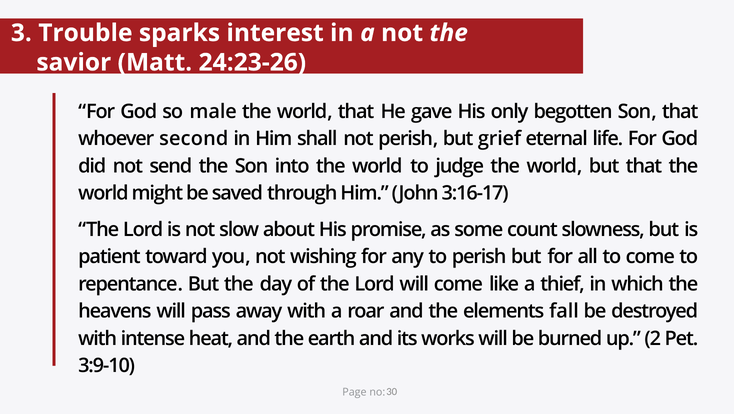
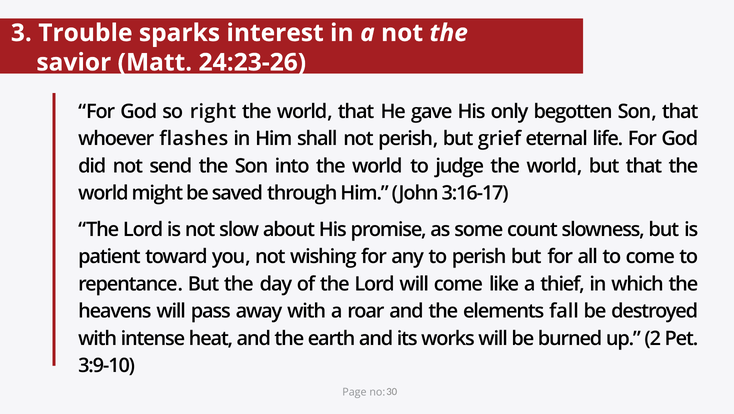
male: male -> right
second: second -> flashes
